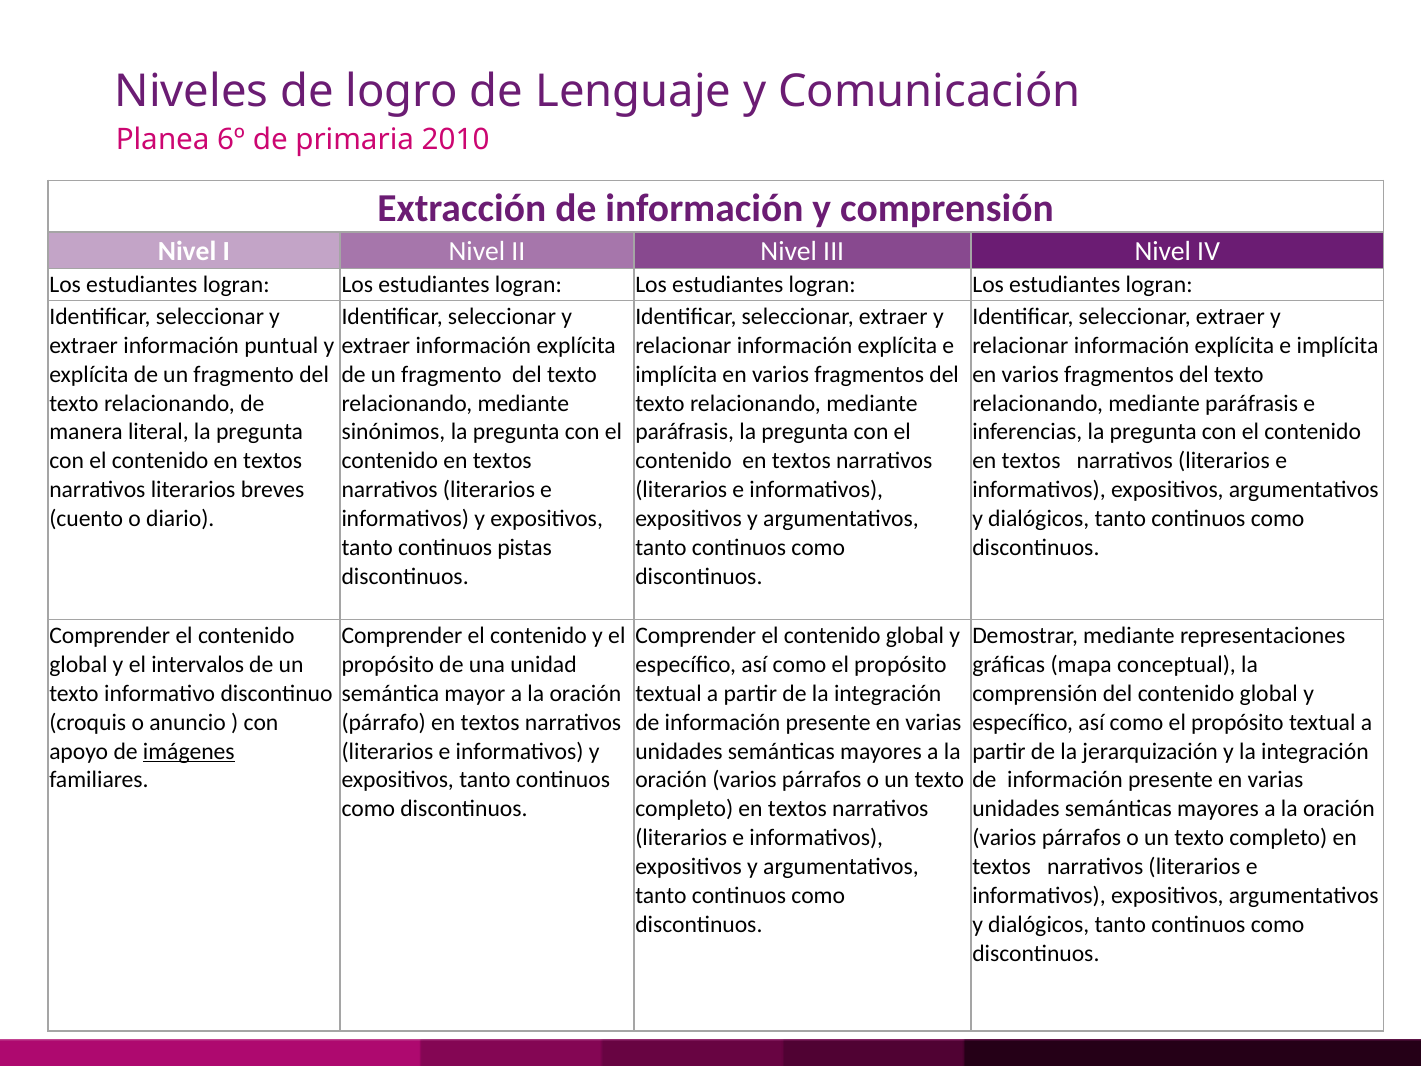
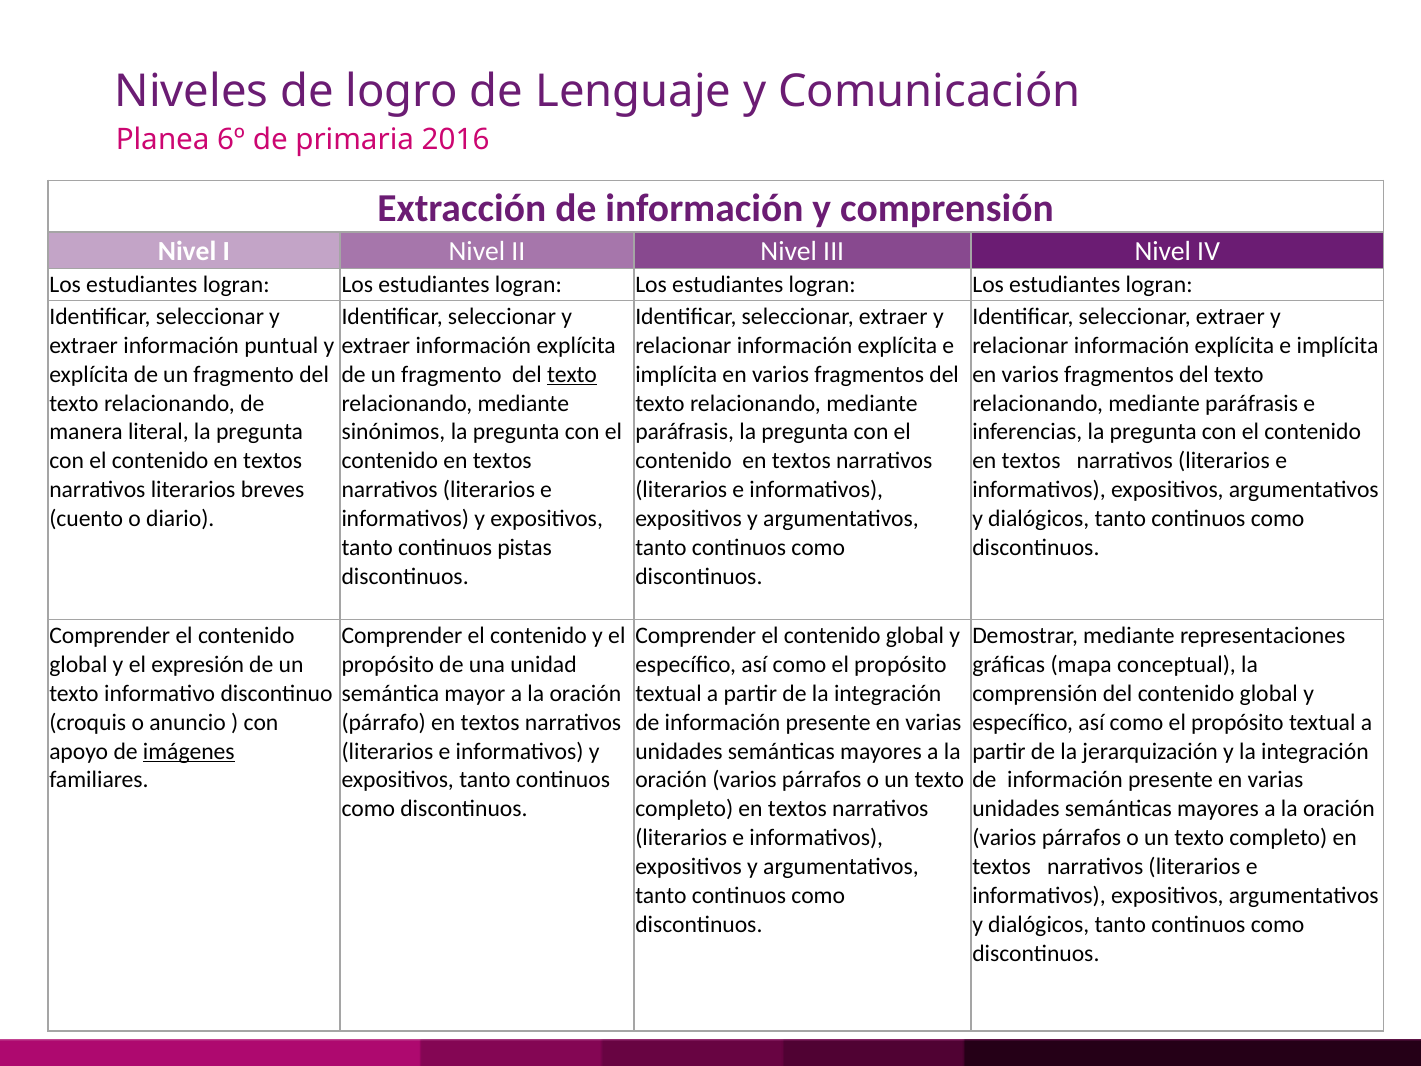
2010: 2010 -> 2016
texto at (572, 374) underline: none -> present
intervalos: intervalos -> expresión
